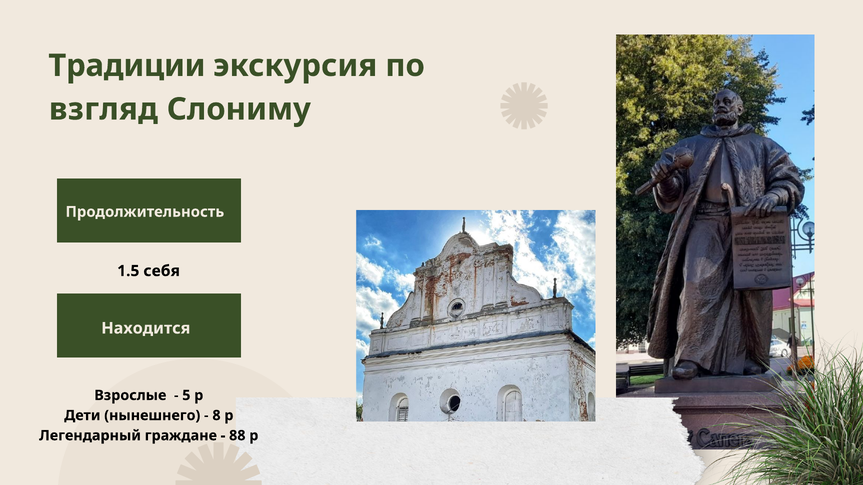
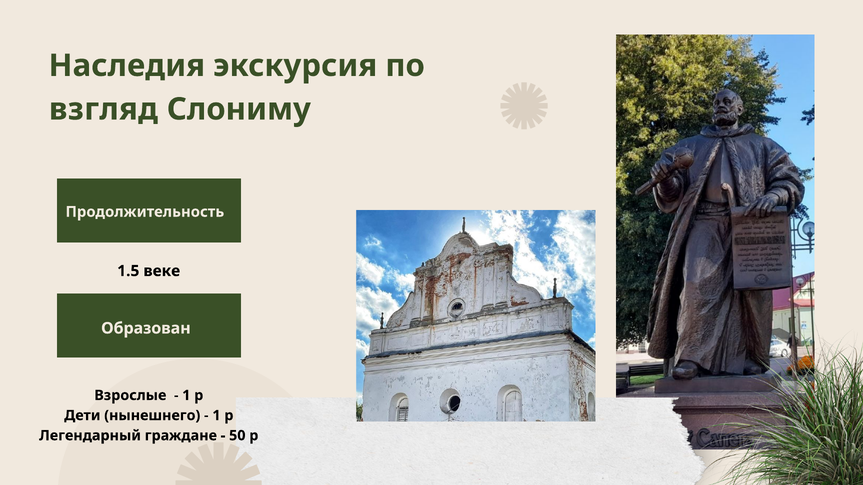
Традиции: Традиции -> Наследия
себя: себя -> веке
Находится: Находится -> Образован
5 at (186, 396): 5 -> 1
8 at (216, 416): 8 -> 1
88: 88 -> 50
